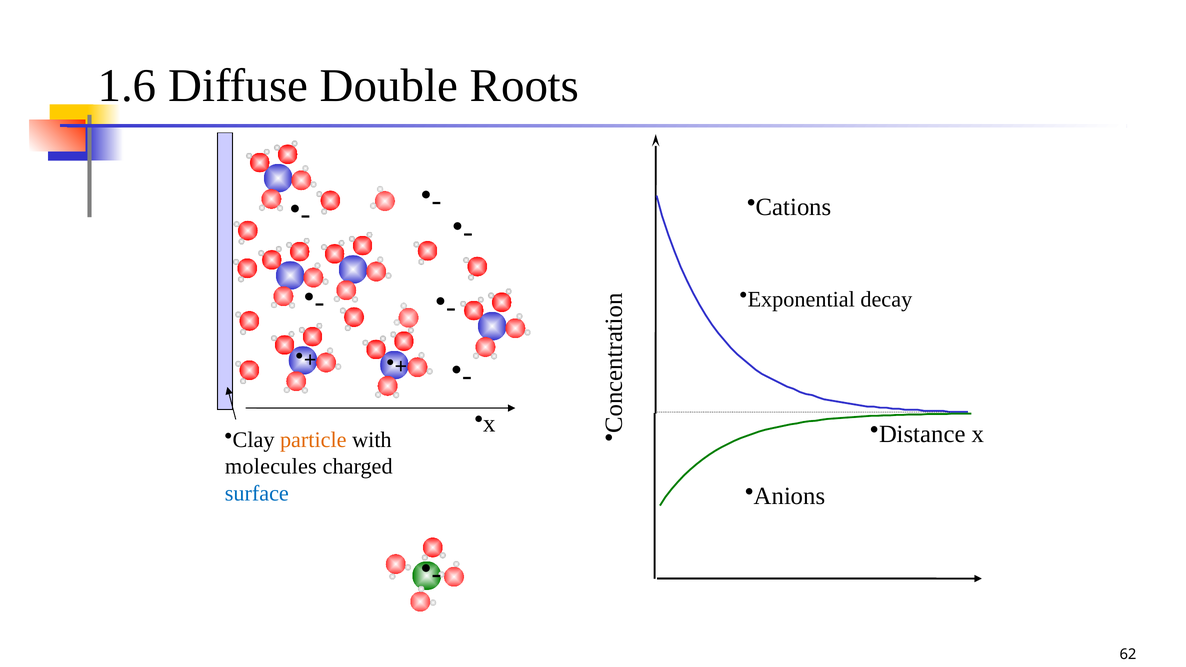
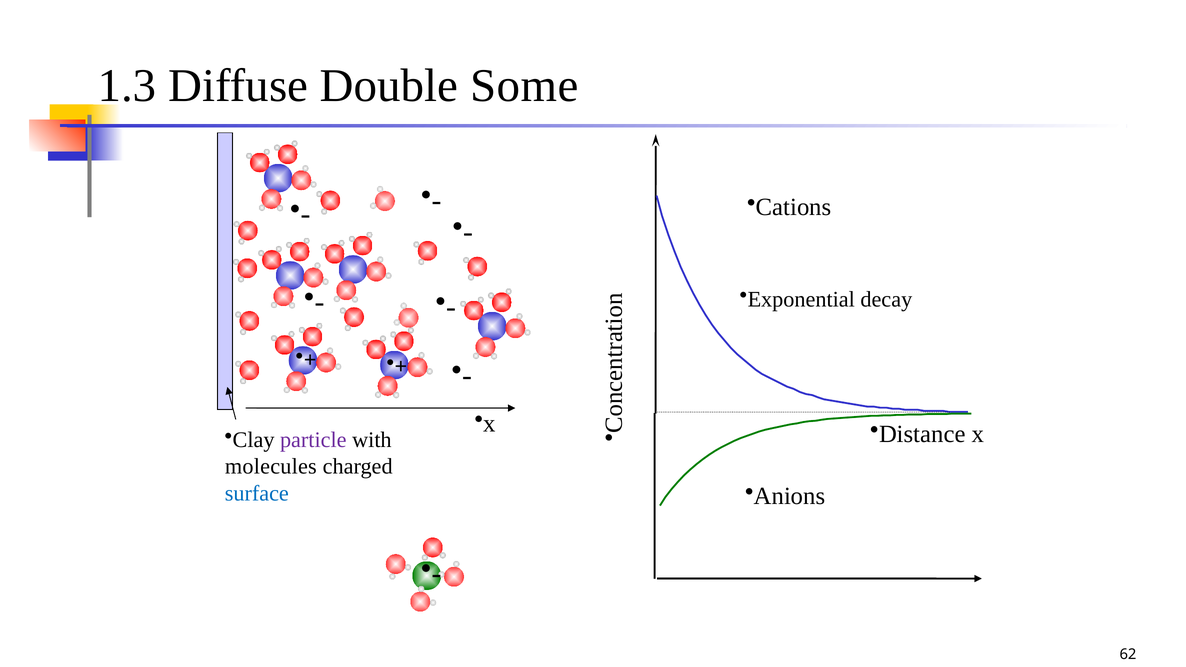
1.6: 1.6 -> 1.3
Roots: Roots -> Some
particle colour: orange -> purple
